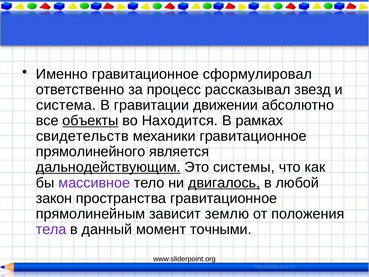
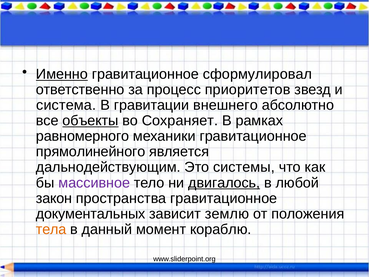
Именно underline: none -> present
рассказывал: рассказывал -> приоритетов
движении: движении -> внешнего
Находится: Находится -> Сохраняет
свидетельств: свидетельств -> равномерного
дальнодействующим underline: present -> none
прямолинейным: прямолинейным -> документальных
тела colour: purple -> orange
точными: точными -> кораблю
